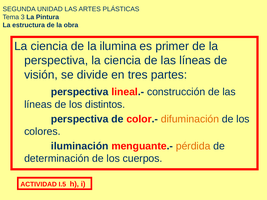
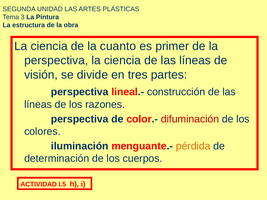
ilumina: ilumina -> cuanto
distintos: distintos -> razones
difuminación colour: orange -> red
